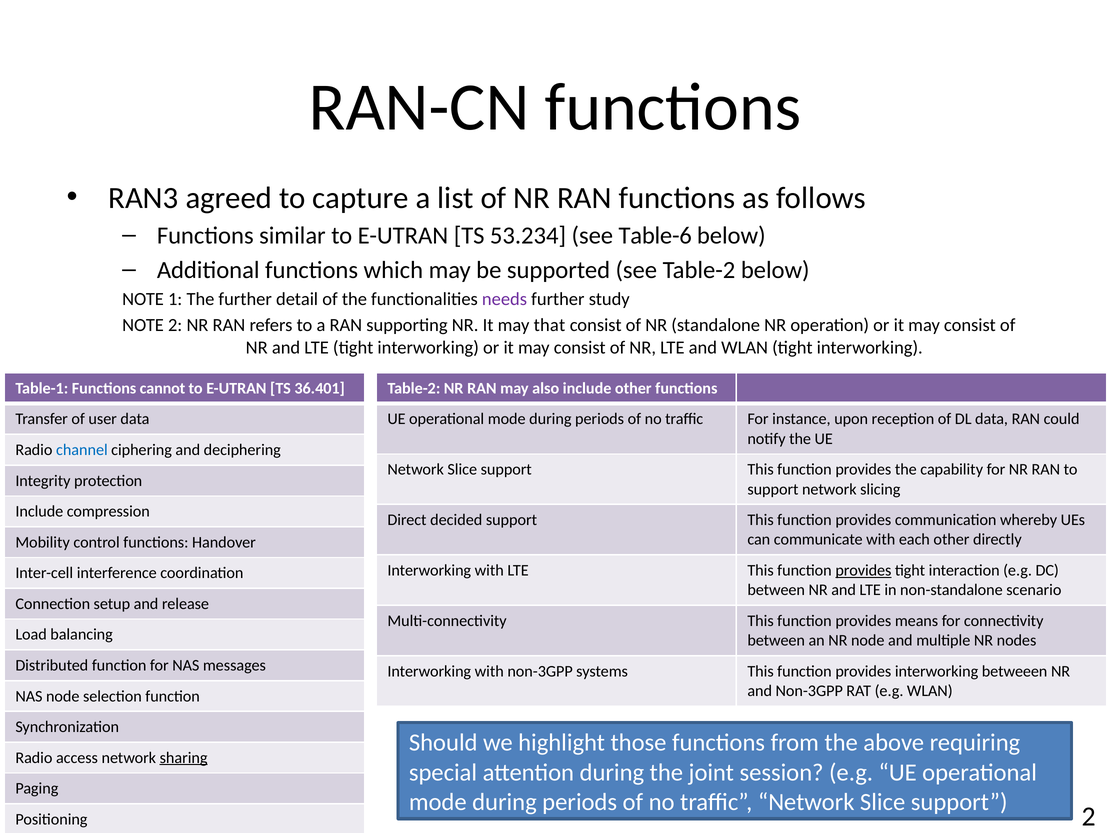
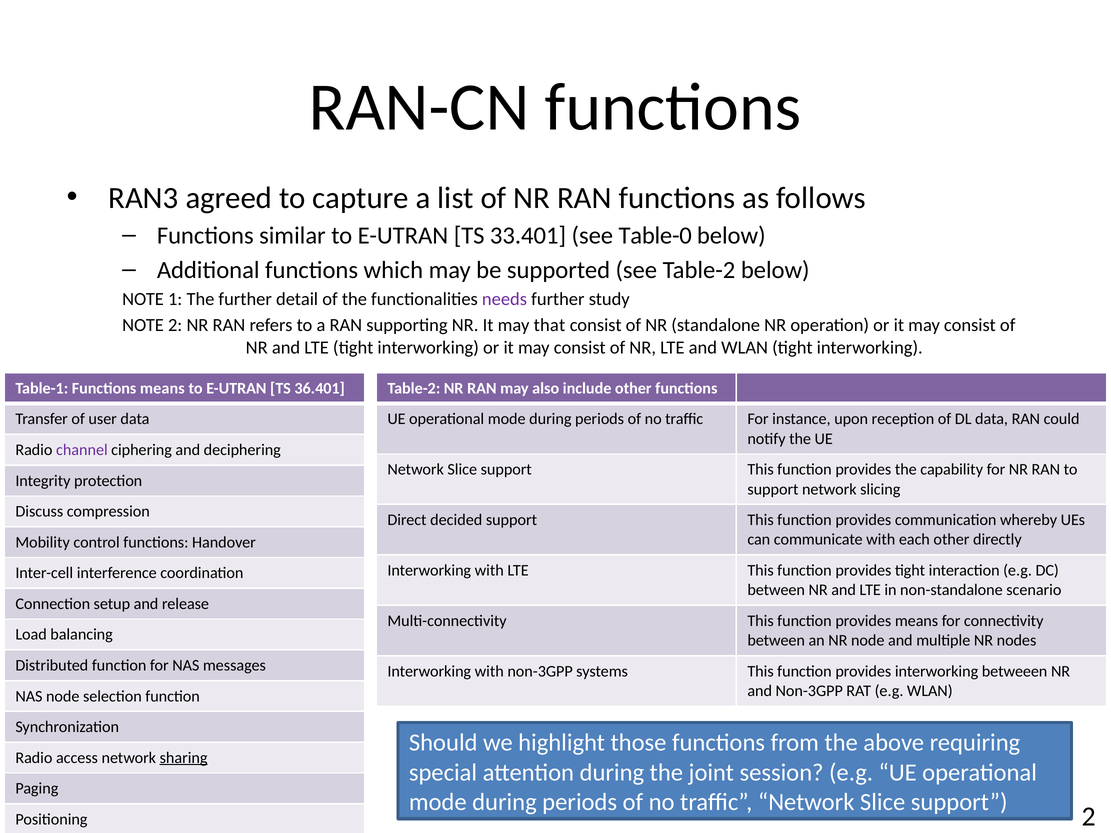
53.234: 53.234 -> 33.401
Table-6: Table-6 -> Table-0
Functions cannot: cannot -> means
channel colour: blue -> purple
Include at (39, 512): Include -> Discuss
provides at (863, 571) underline: present -> none
